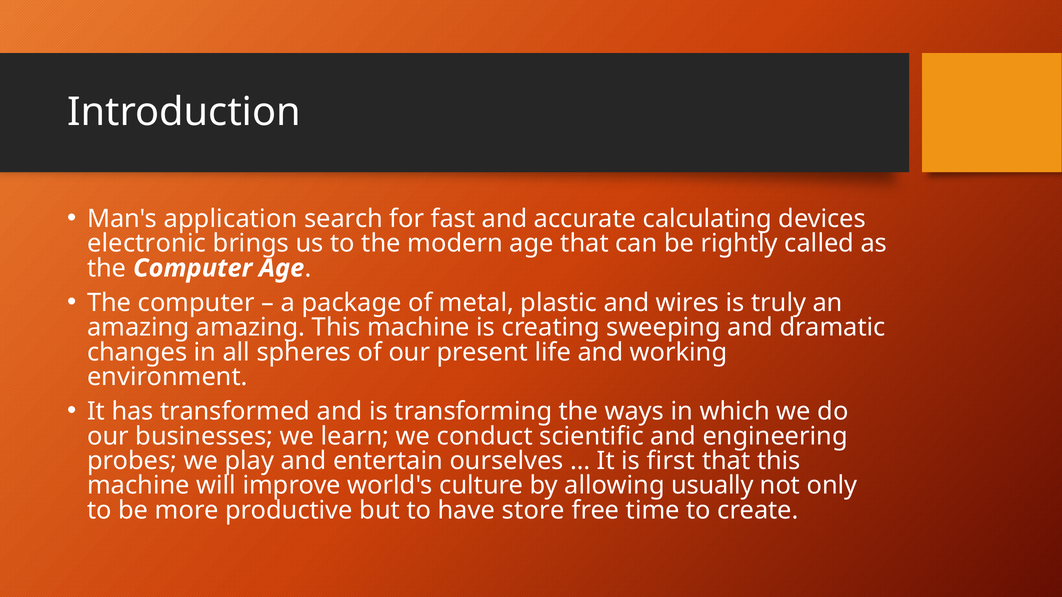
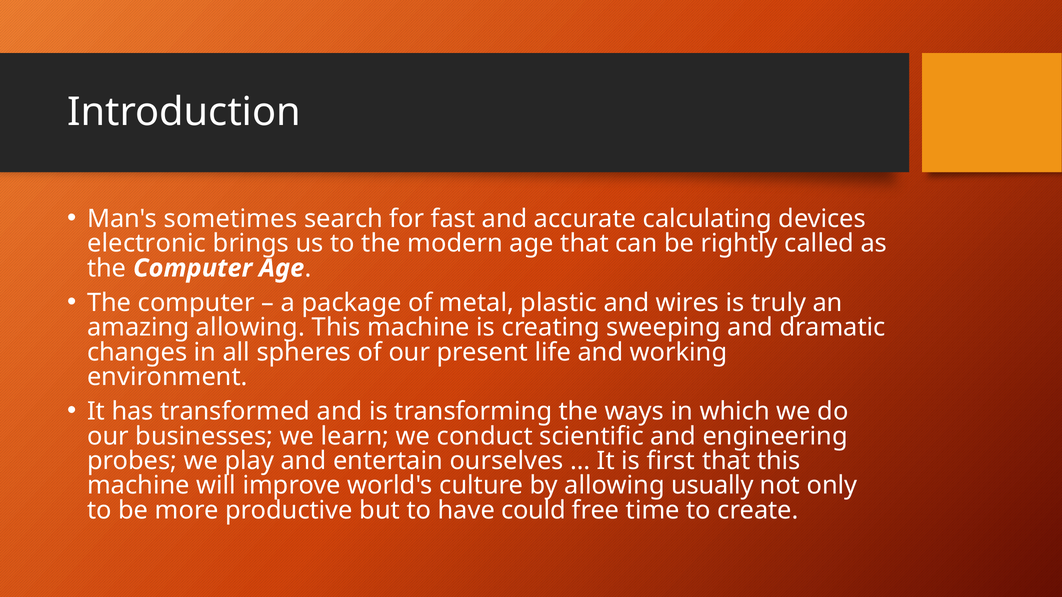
application: application -> sometimes
amazing amazing: amazing -> allowing
store: store -> could
